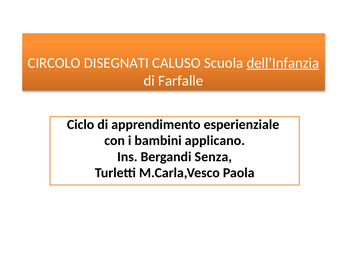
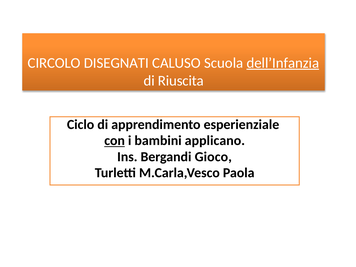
Farfalle: Farfalle -> Riuscita
con underline: none -> present
Senza: Senza -> Gioco
